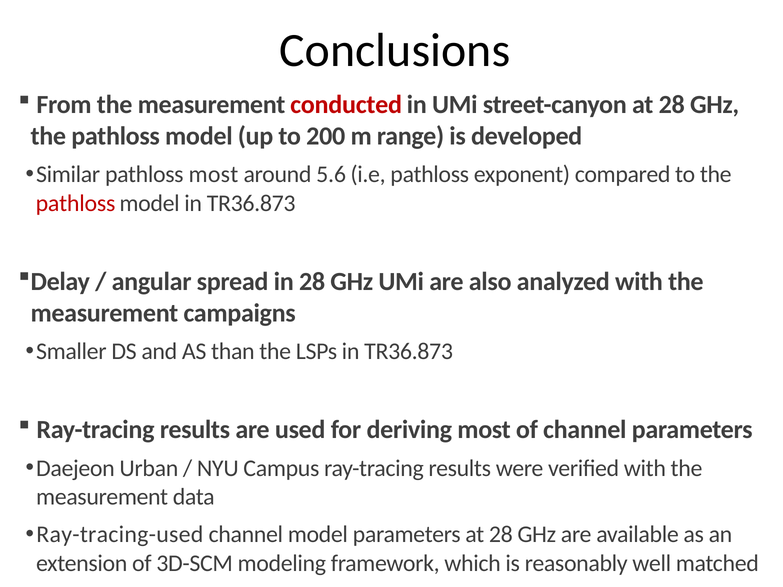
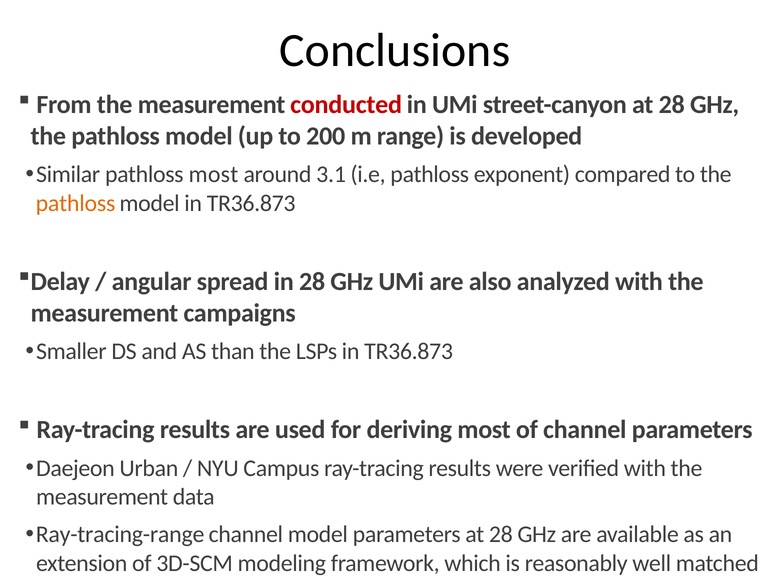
5.6: 5.6 -> 3.1
pathloss at (76, 203) colour: red -> orange
Ray-tracing-used: Ray-tracing-used -> Ray-tracing-range
